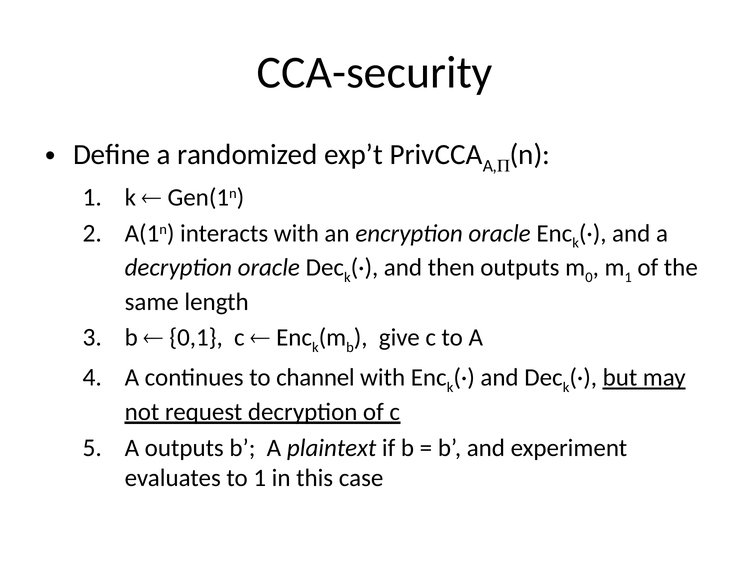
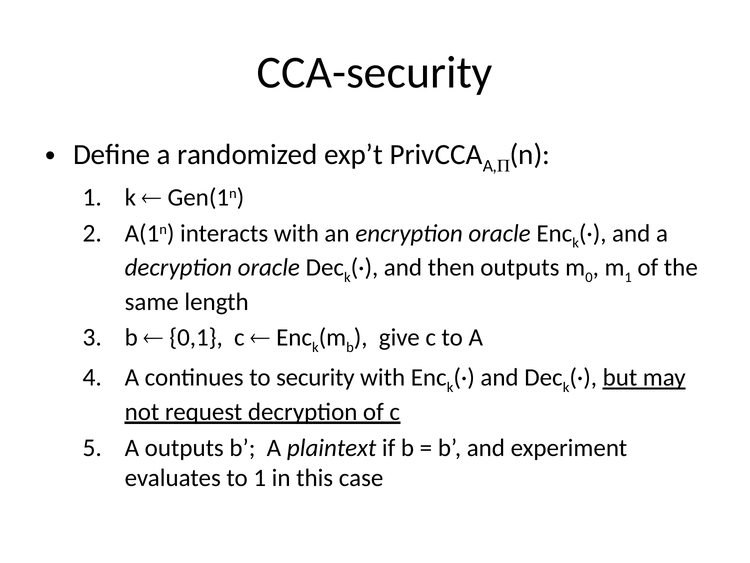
channel: channel -> security
